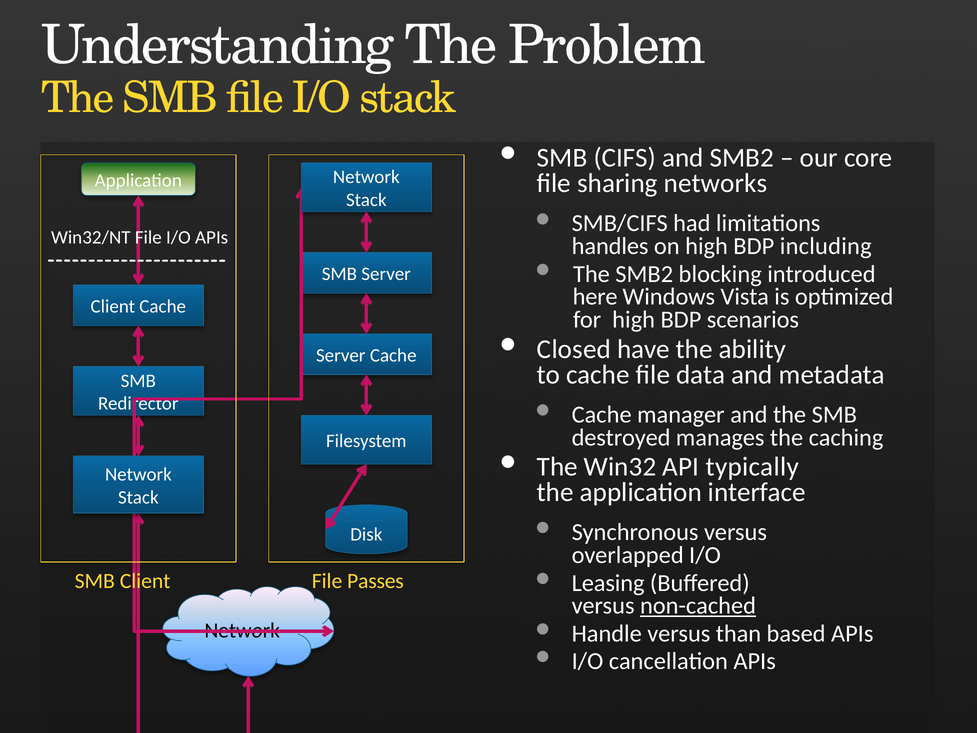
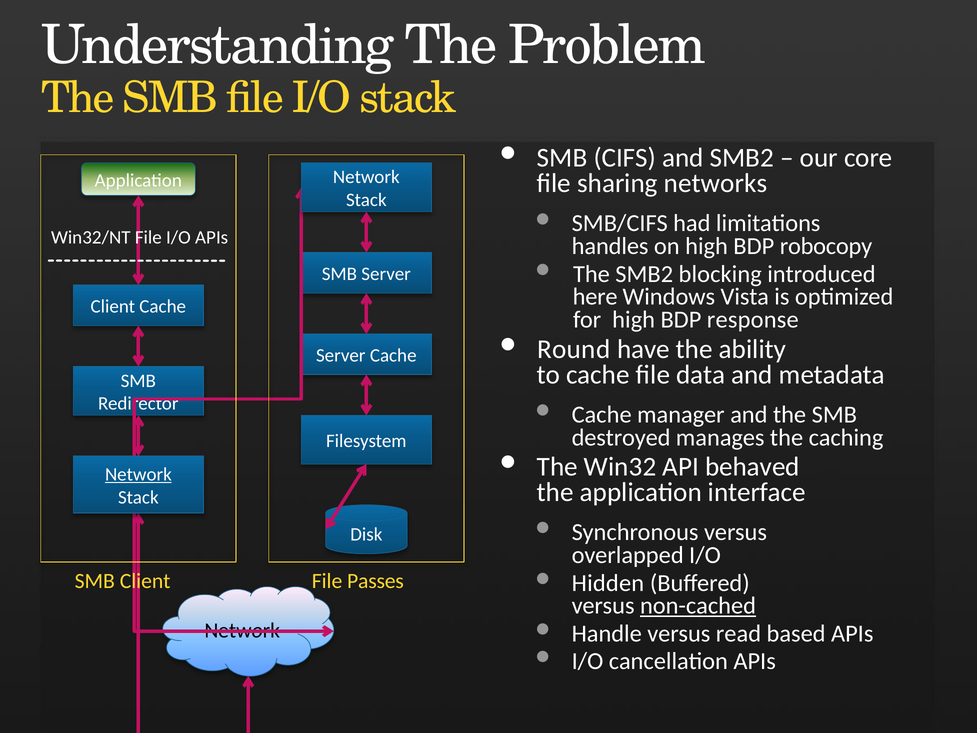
including: including -> robocopy
scenarios: scenarios -> response
Closed: Closed -> Round
typically: typically -> behaved
Network at (138, 474) underline: none -> present
Leasing: Leasing -> Hidden
than: than -> read
